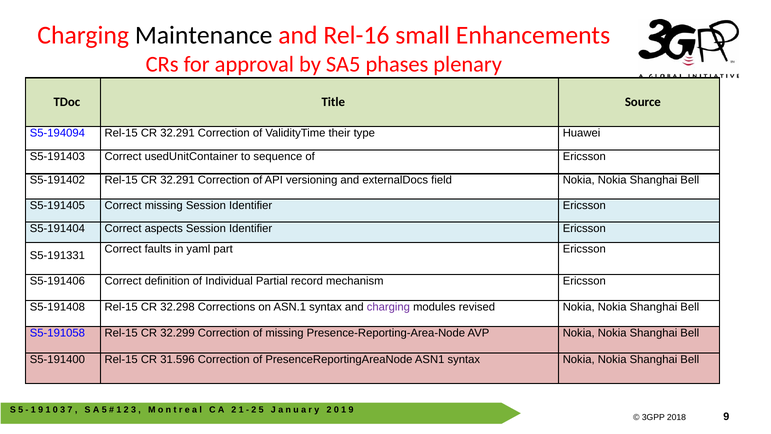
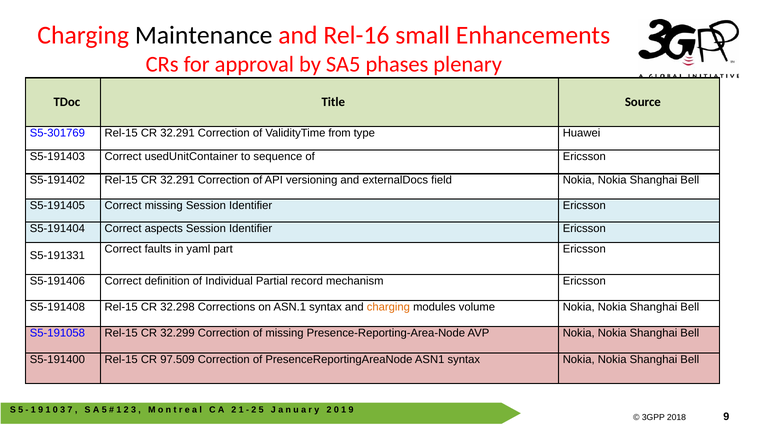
S5-194094: S5-194094 -> S5-301769
their: their -> from
charging at (388, 307) colour: purple -> orange
revised: revised -> volume
31.596: 31.596 -> 97.509
